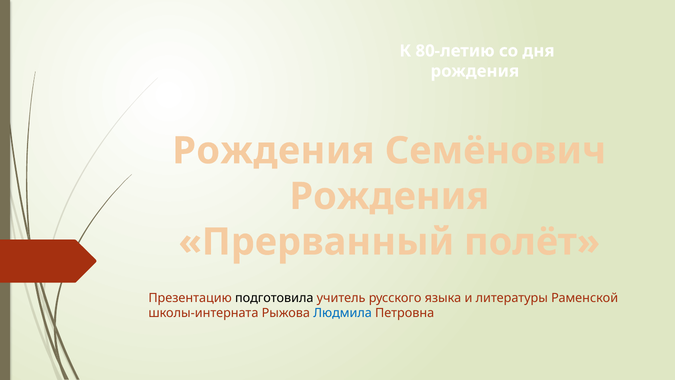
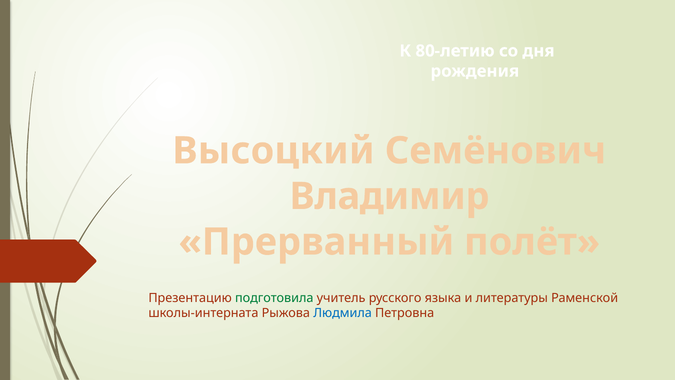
Рождения at (274, 151): Рождения -> Высоцкий
Рождения at (389, 196): Рождения -> Владимир
подготовила colour: black -> green
